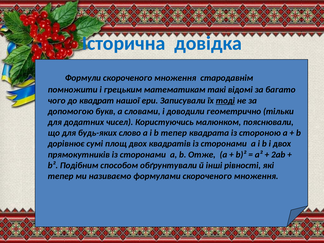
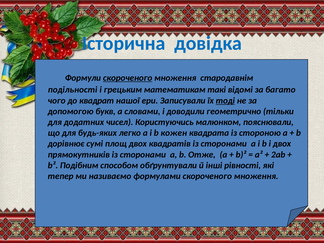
скороченого at (128, 78) underline: none -> present
помножити: помножити -> подільності
слово: слово -> легко
b тепер: тепер -> кожен
